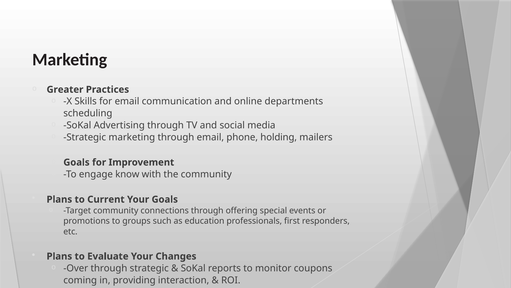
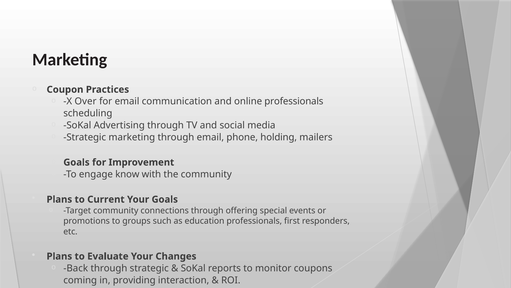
Greater: Greater -> Coupon
Skills: Skills -> Over
online departments: departments -> professionals
Over: Over -> Back
